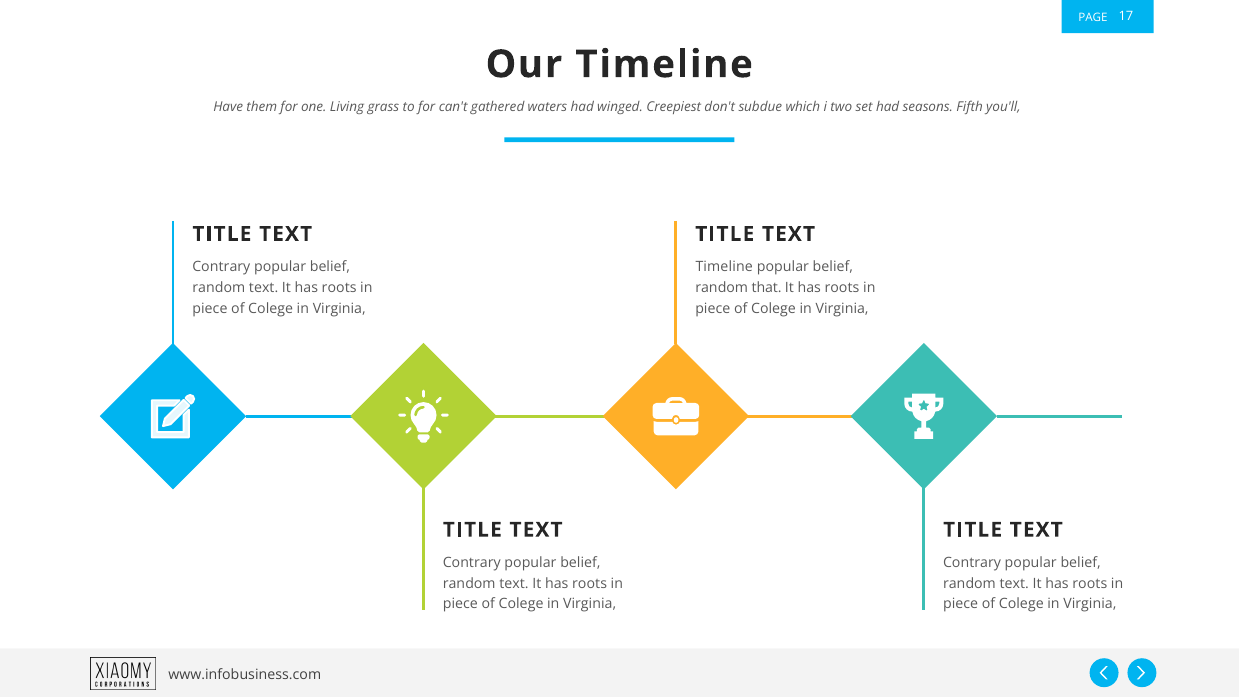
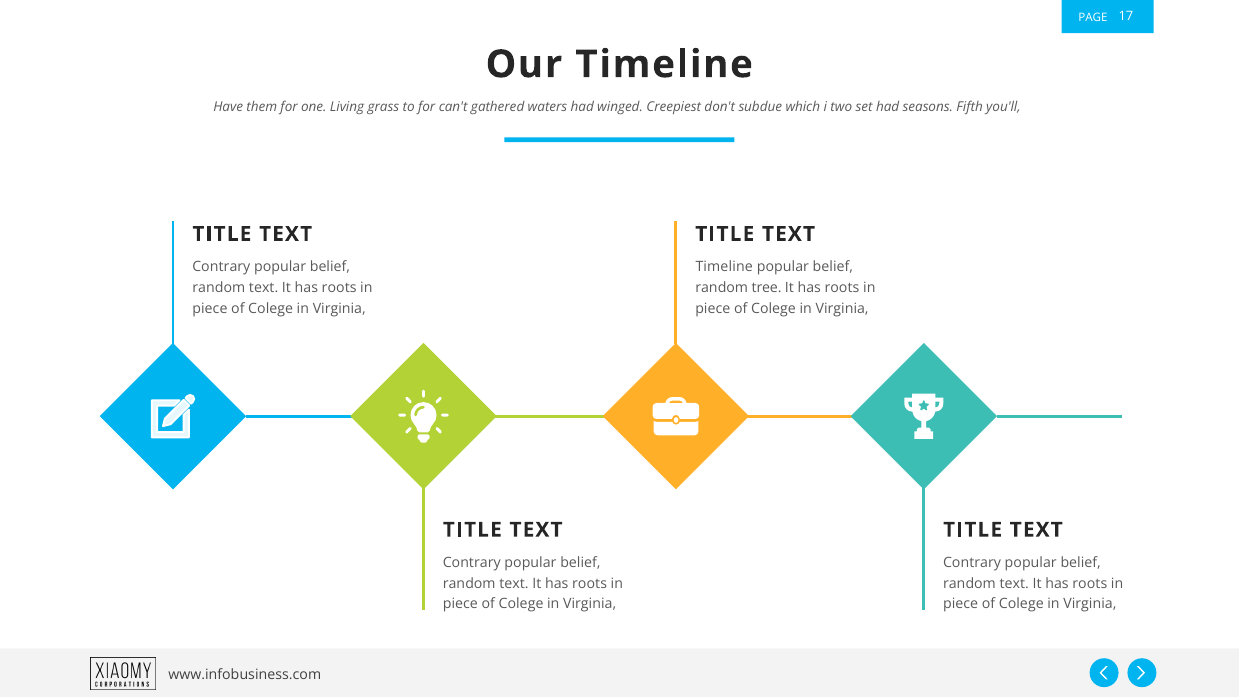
that: that -> tree
